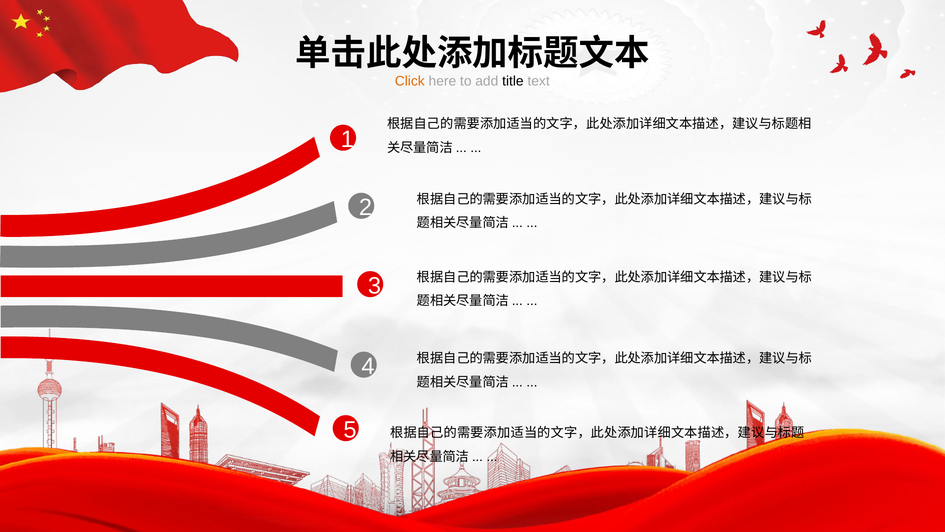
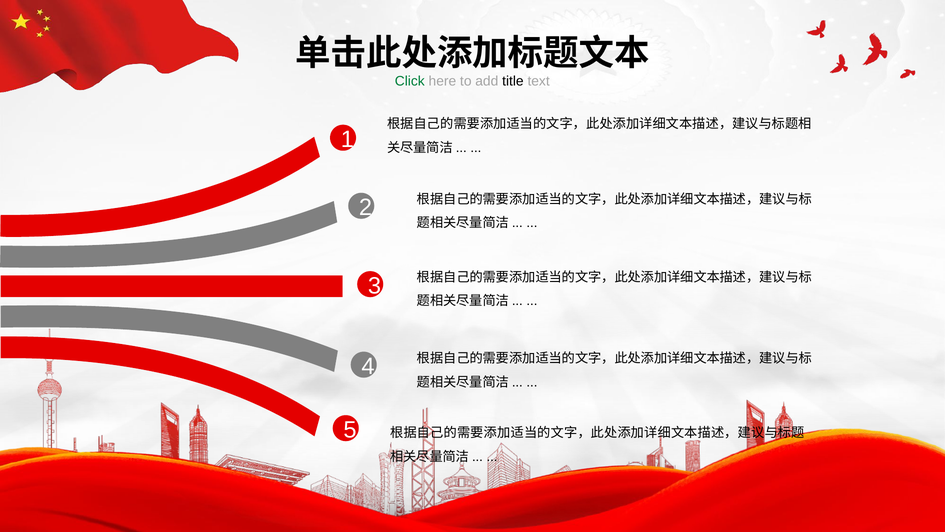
Click colour: orange -> green
